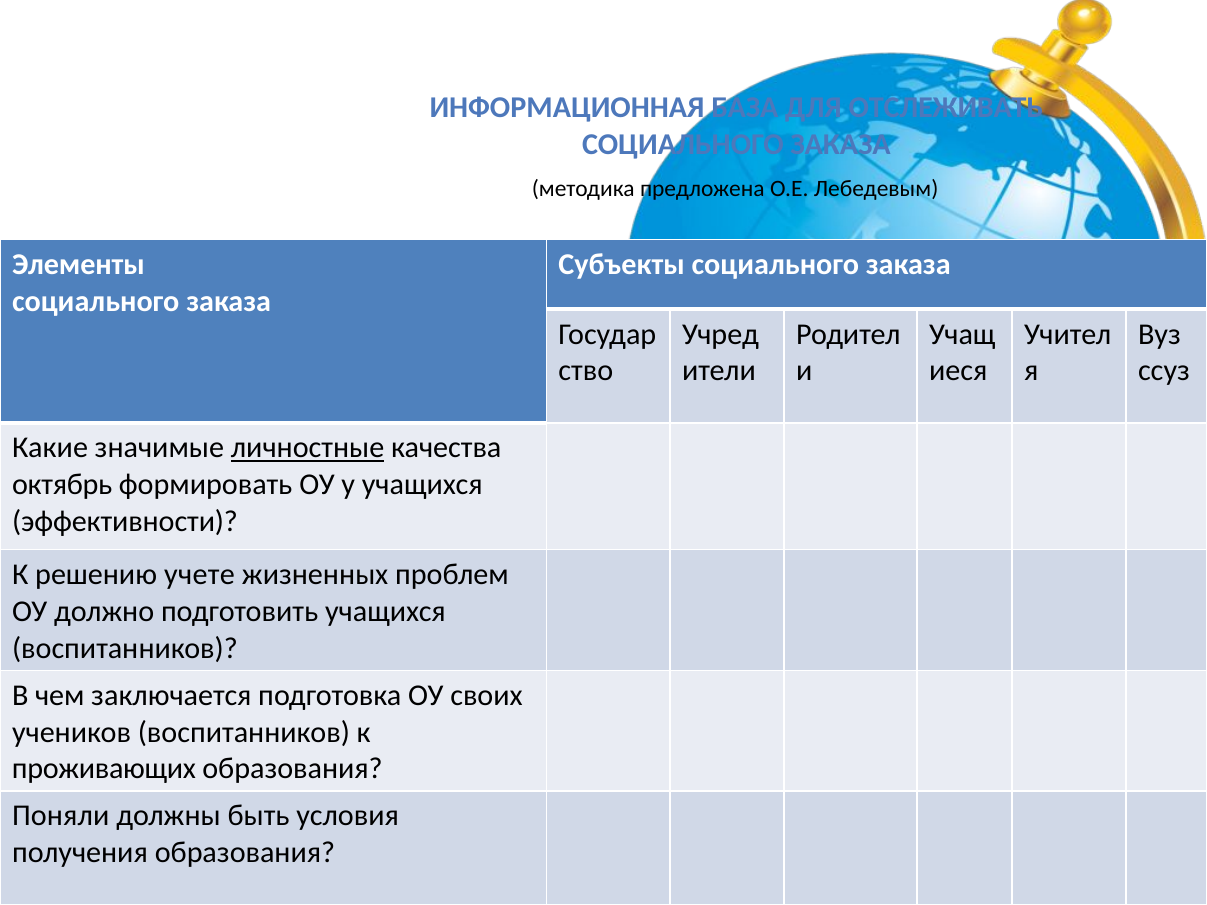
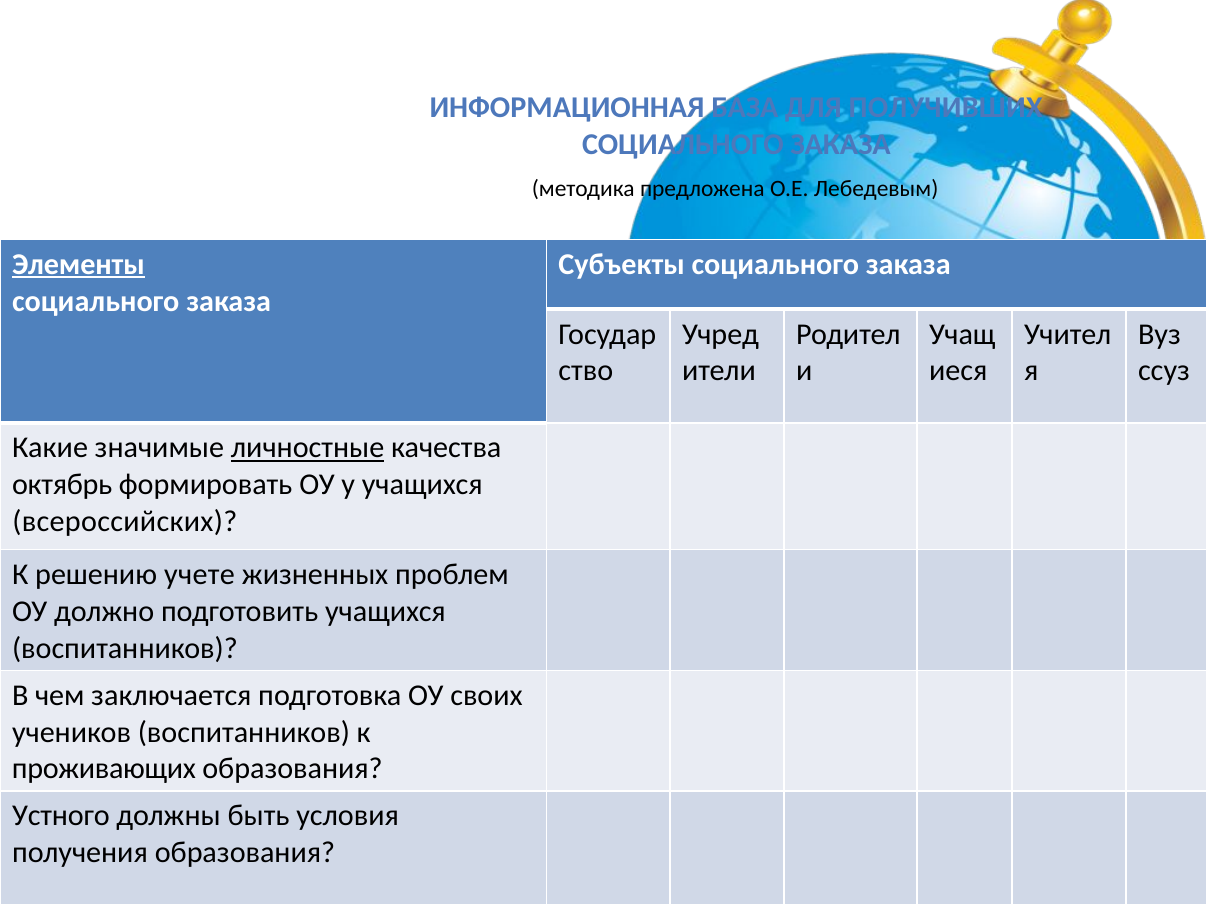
ОТСЛЕЖИВАТЬ: ОТСЛЕЖИВАТЬ -> ПОЛУЧИВШИХ
Элементы underline: none -> present
эффективности: эффективности -> всероссийских
Поняли: Поняли -> Устного
